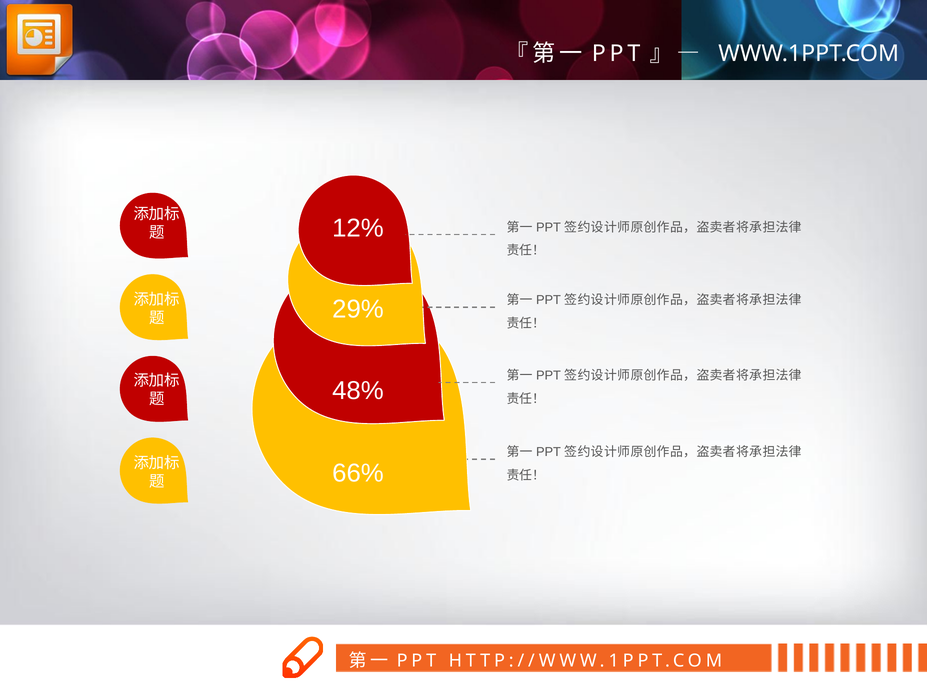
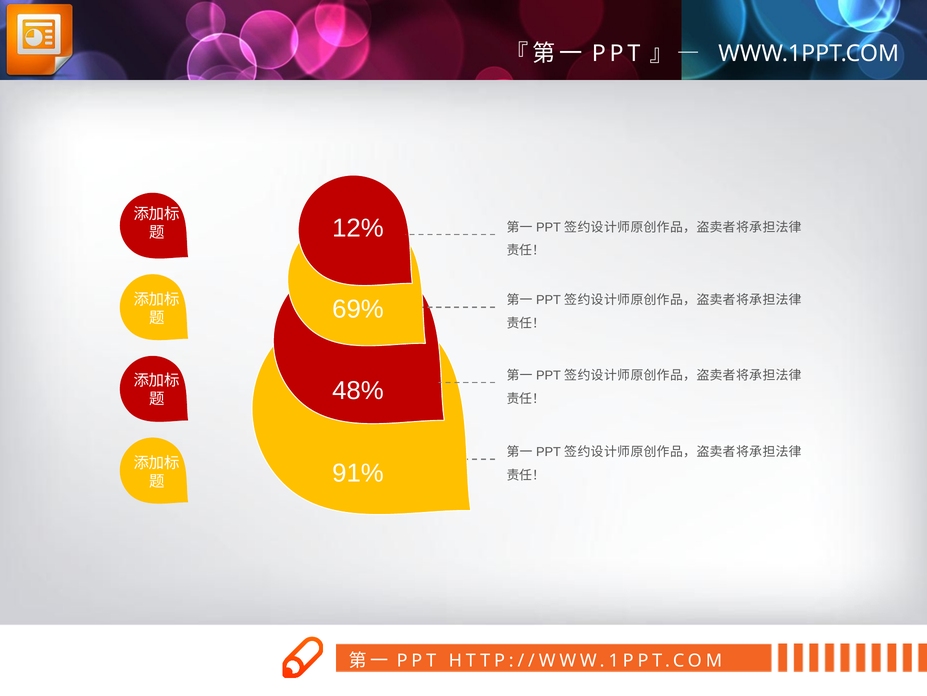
29%: 29% -> 69%
66%: 66% -> 91%
